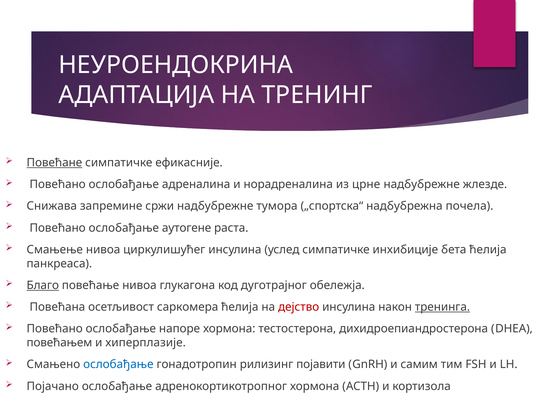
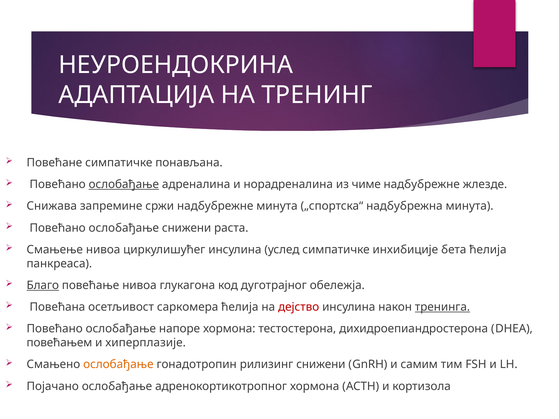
Повећане underline: present -> none
ефикасније: ефикасније -> понављана
ослобађање at (124, 185) underline: none -> present
црне: црне -> чиме
надбубрежне тумора: тумора -> минута
надбубрежна почела: почела -> минута
ослобађање аутогене: аутогене -> снижени
ослобађање at (118, 365) colour: blue -> orange
рилизинг појавити: појавити -> снижени
